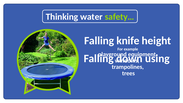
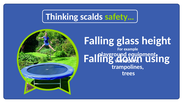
water: water -> scalds
knife: knife -> glass
